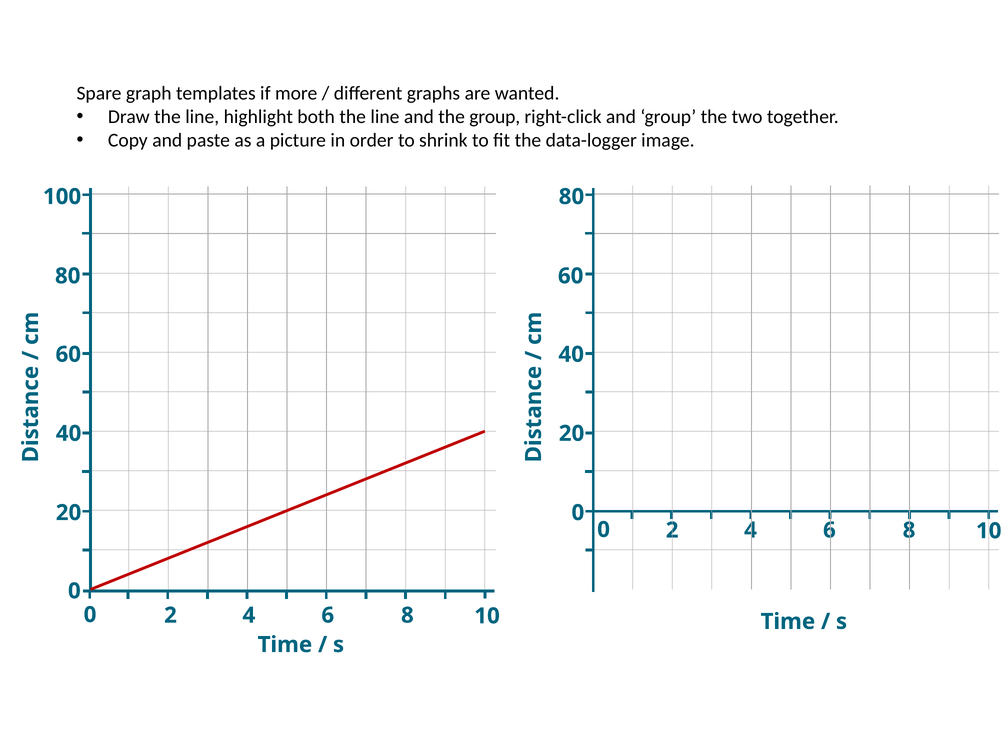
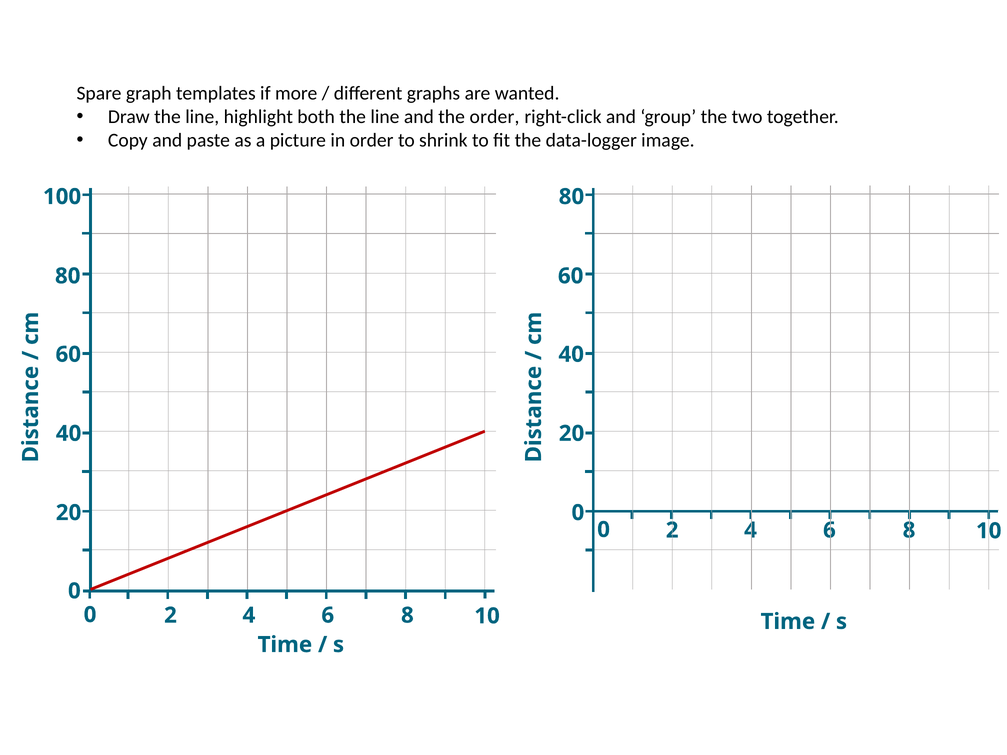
the group: group -> order
